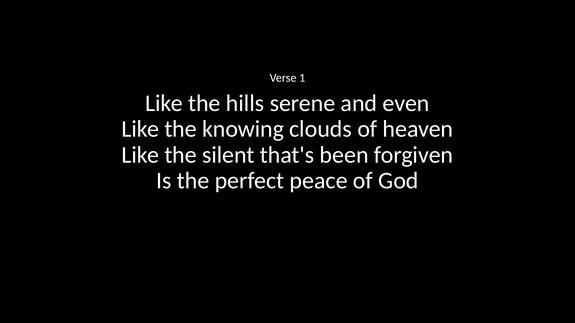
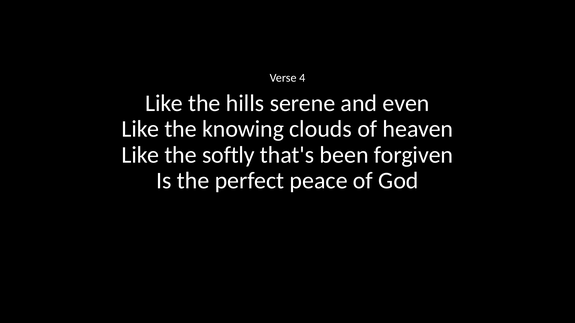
1: 1 -> 4
silent: silent -> softly
